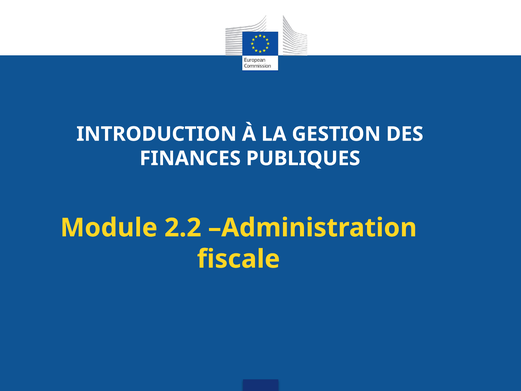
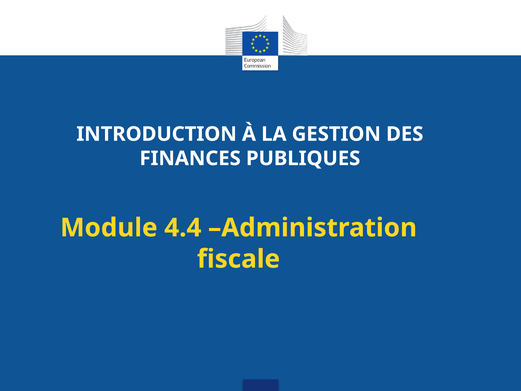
2.2: 2.2 -> 4.4
